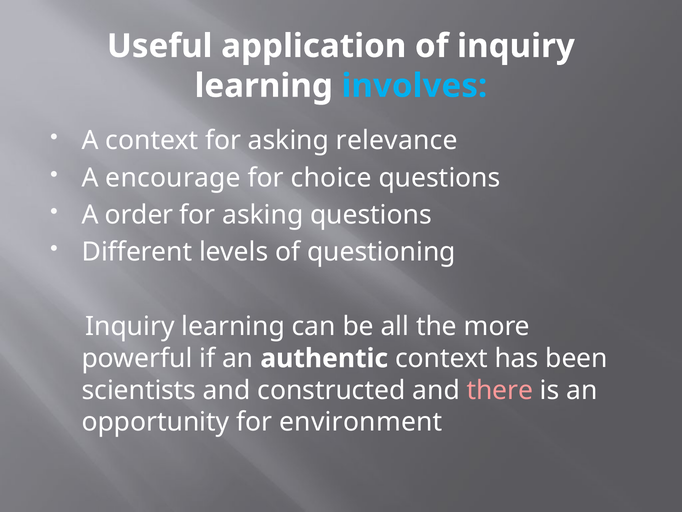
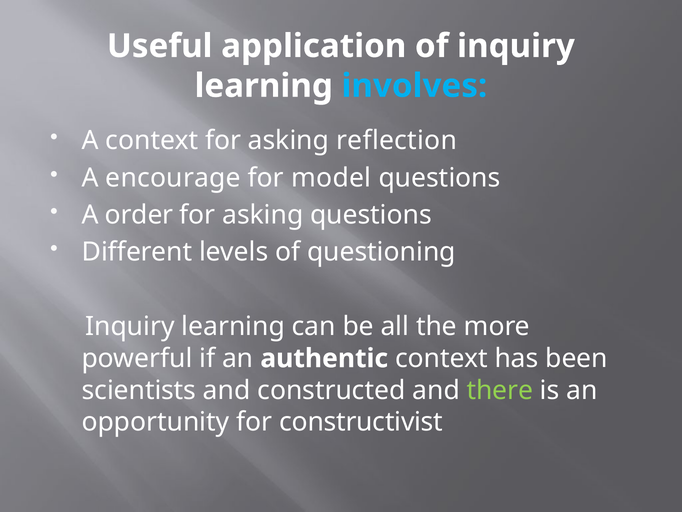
relevance: relevance -> reflection
choice: choice -> model
there colour: pink -> light green
environment: environment -> constructivist
